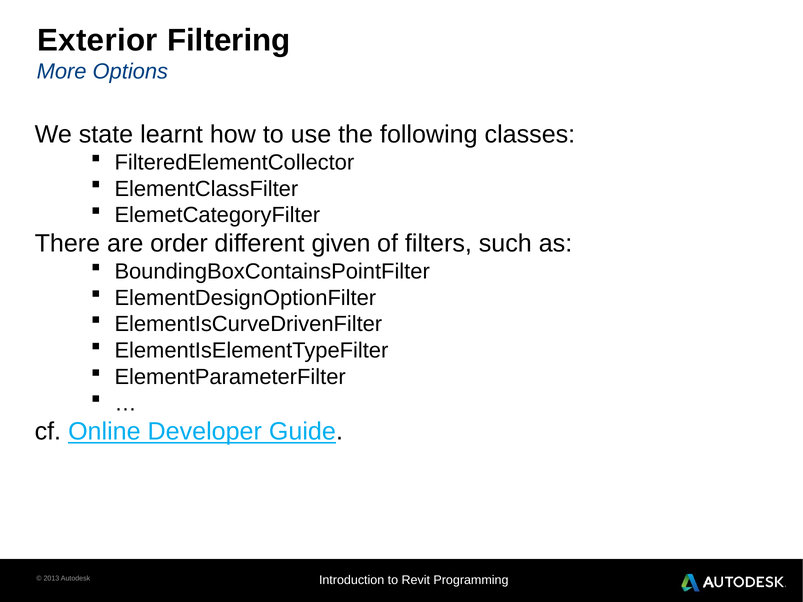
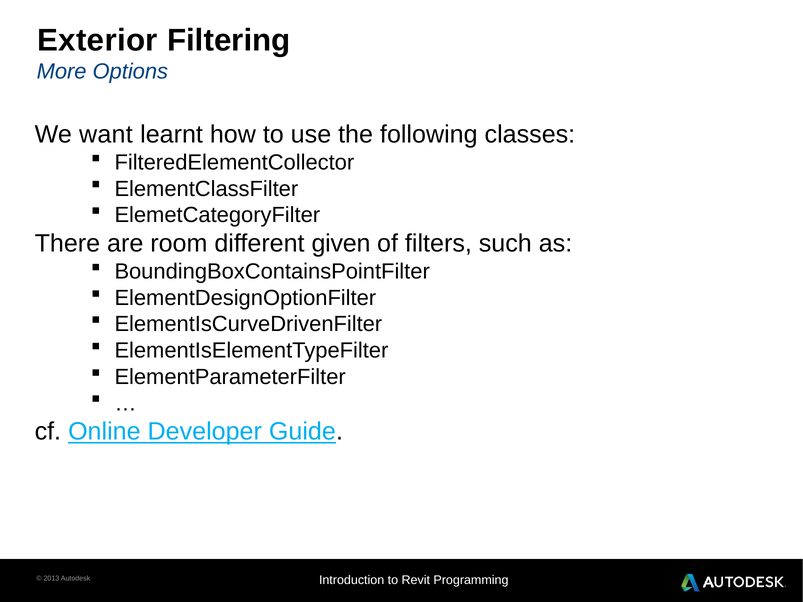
state: state -> want
order: order -> room
